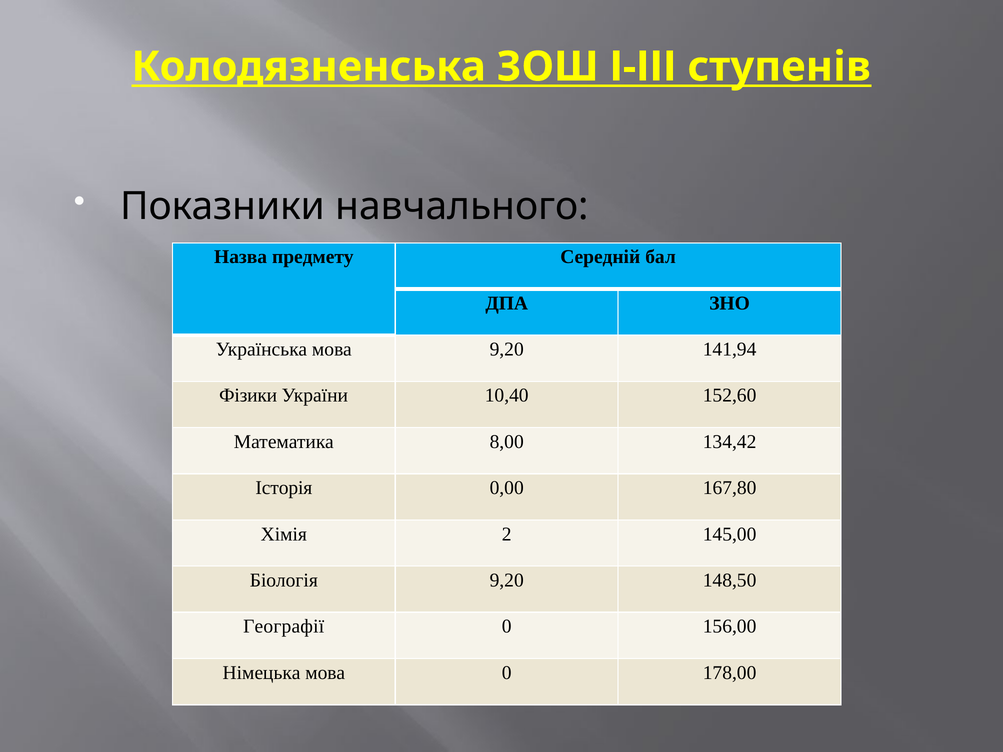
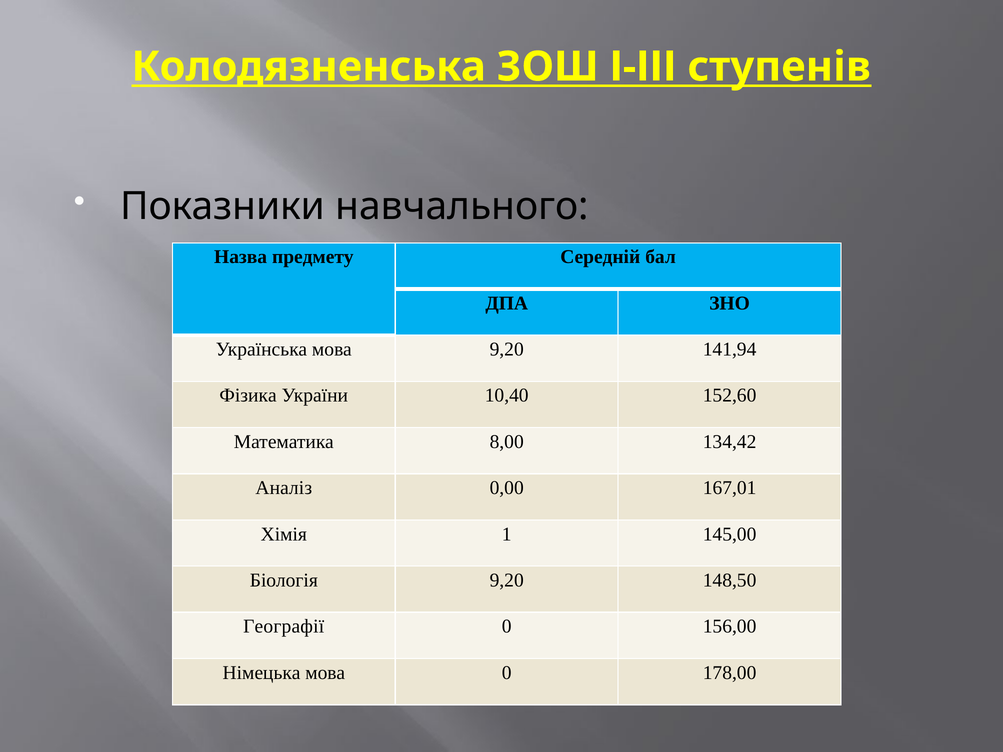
Фізики: Фізики -> Фізика
Історія: Історія -> Аналіз
167,80: 167,80 -> 167,01
2: 2 -> 1
